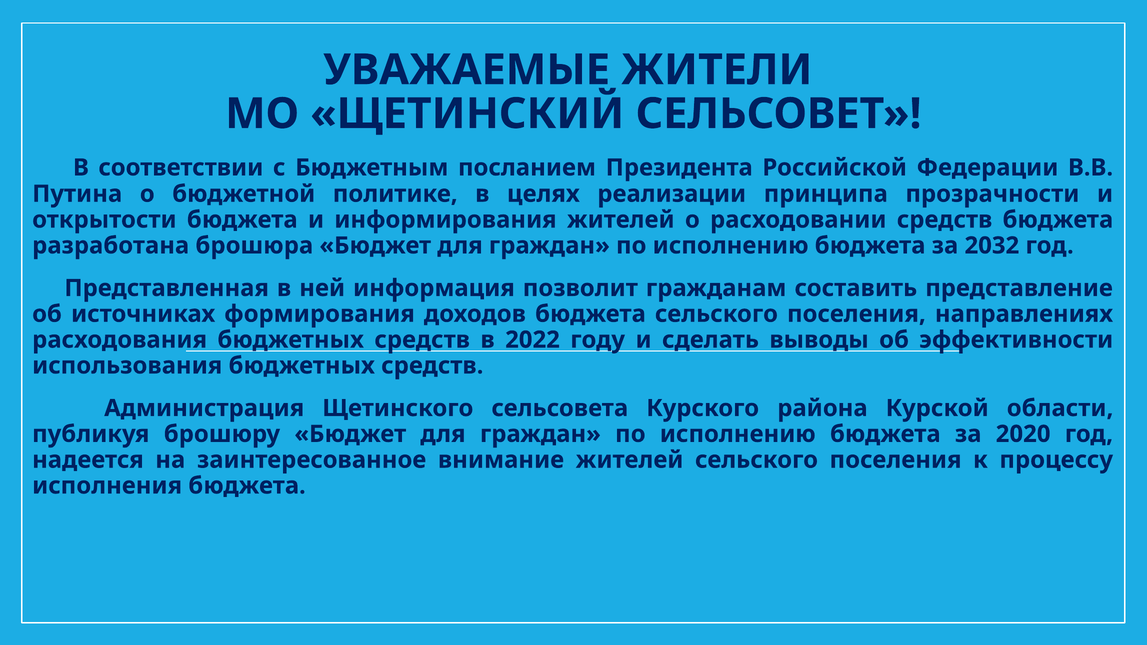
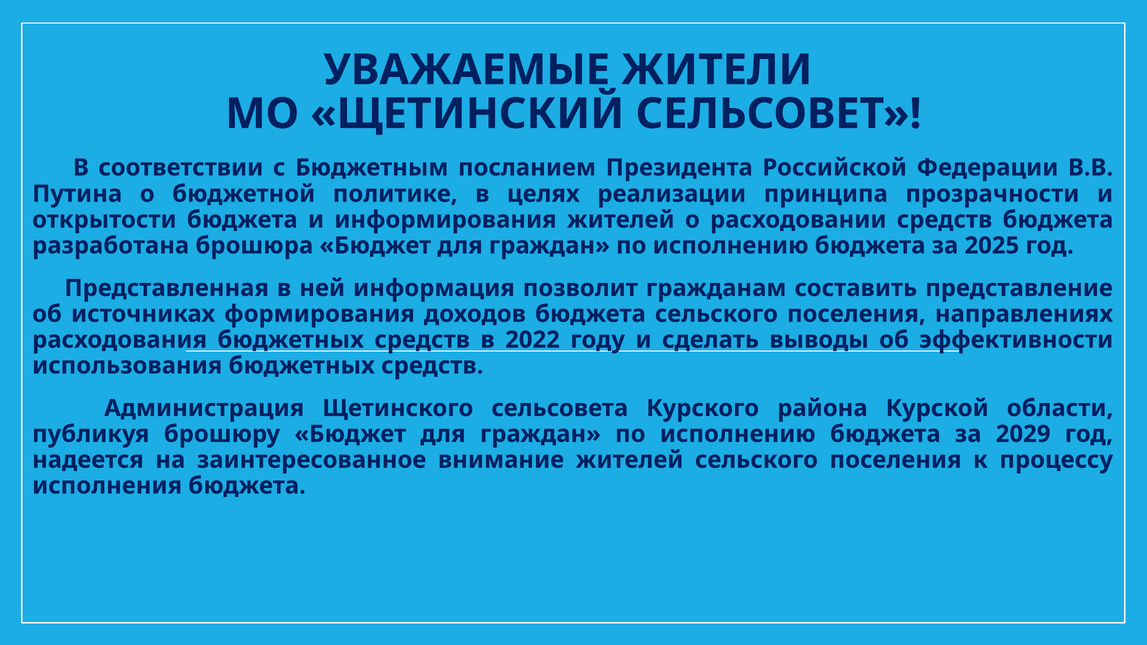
2032: 2032 -> 2025
2020: 2020 -> 2029
